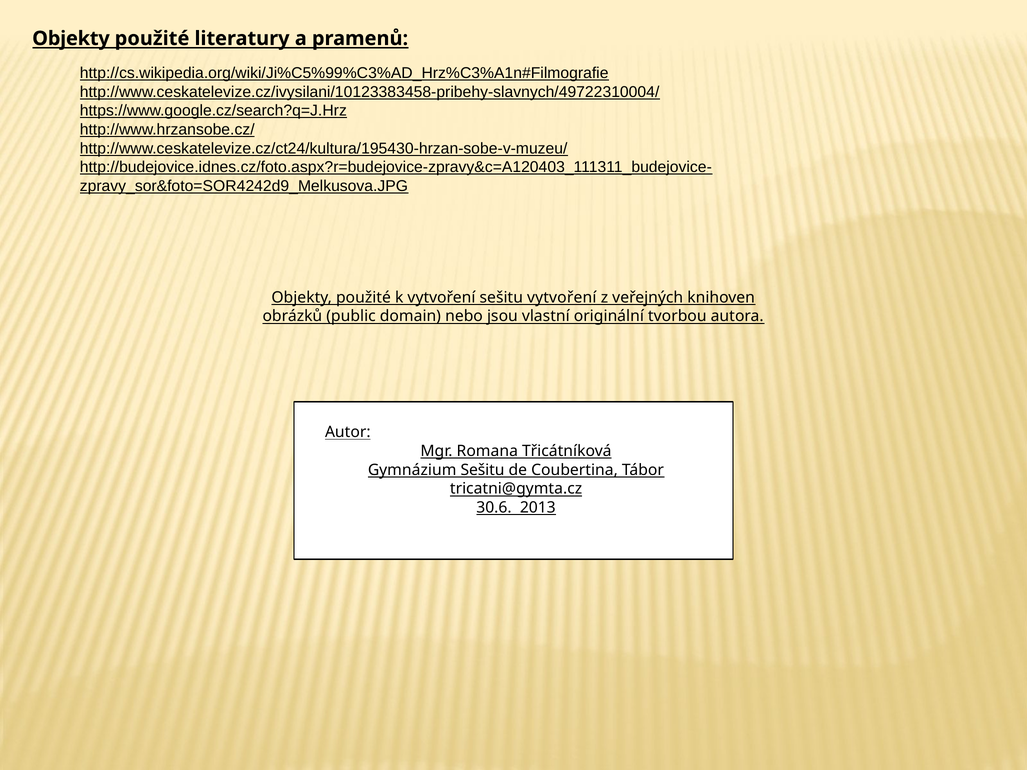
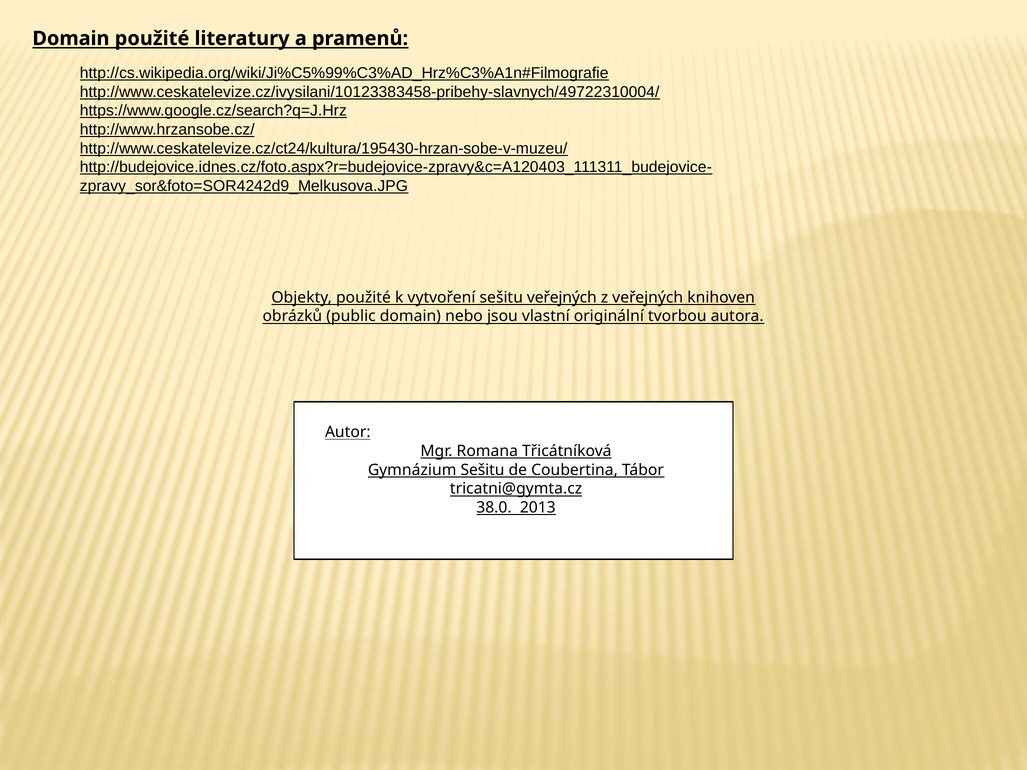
Objekty at (71, 38): Objekty -> Domain
sešitu vytvoření: vytvoření -> veřejných
30.6: 30.6 -> 38.0
